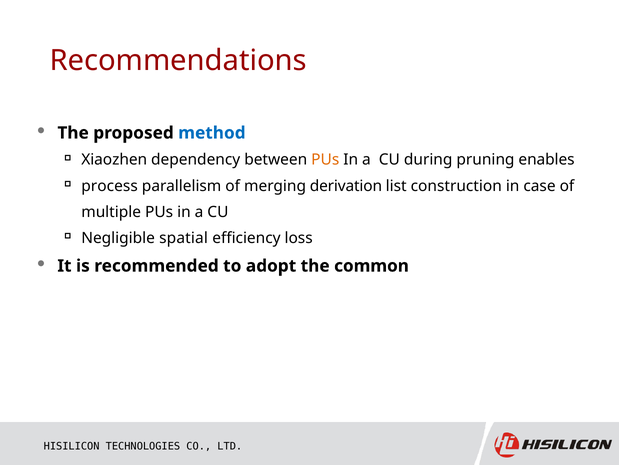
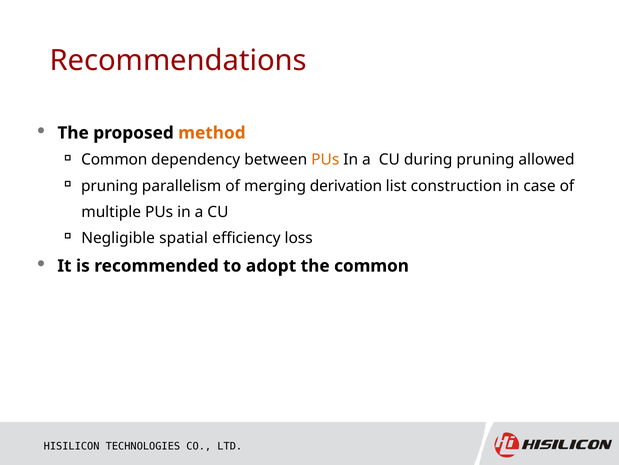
method colour: blue -> orange
Xiaozhen at (114, 160): Xiaozhen -> Common
enables: enables -> allowed
process at (110, 186): process -> pruning
